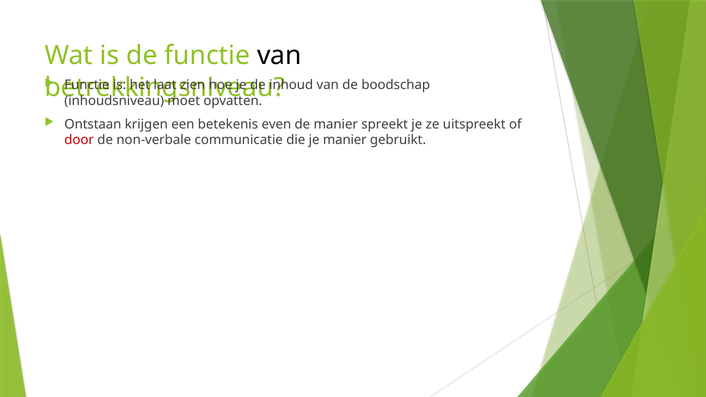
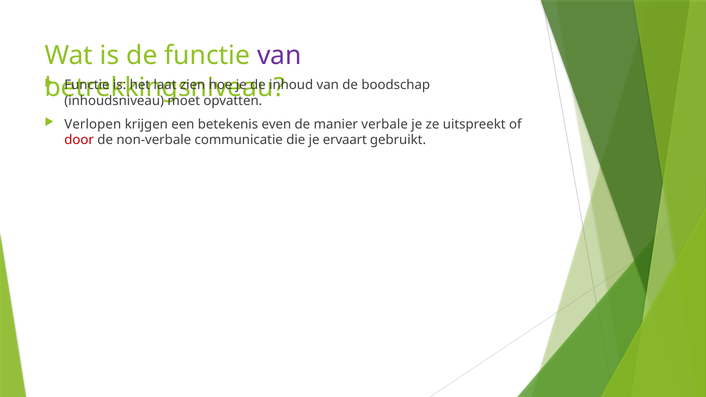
van at (279, 56) colour: black -> purple
Ontstaan: Ontstaan -> Verlopen
spreekt: spreekt -> verbale
je manier: manier -> ervaart
